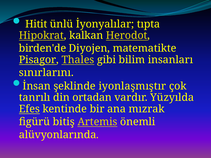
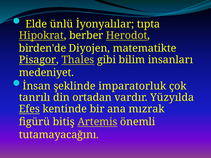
Hitit: Hitit -> Elde
kalkan: kalkan -> berber
sınırlarını: sınırlarını -> medeniyet
iyonlaşmıştır: iyonlaşmıştır -> imparatorluk
alüvyonlarında: alüvyonlarında -> tutamayacağını
